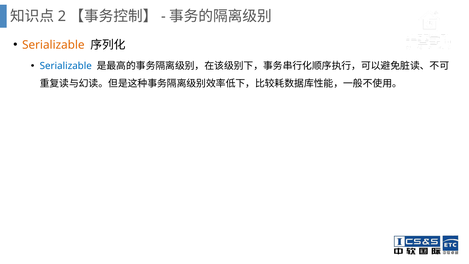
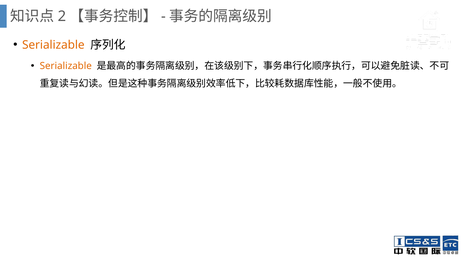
Serializable at (66, 66) colour: blue -> orange
